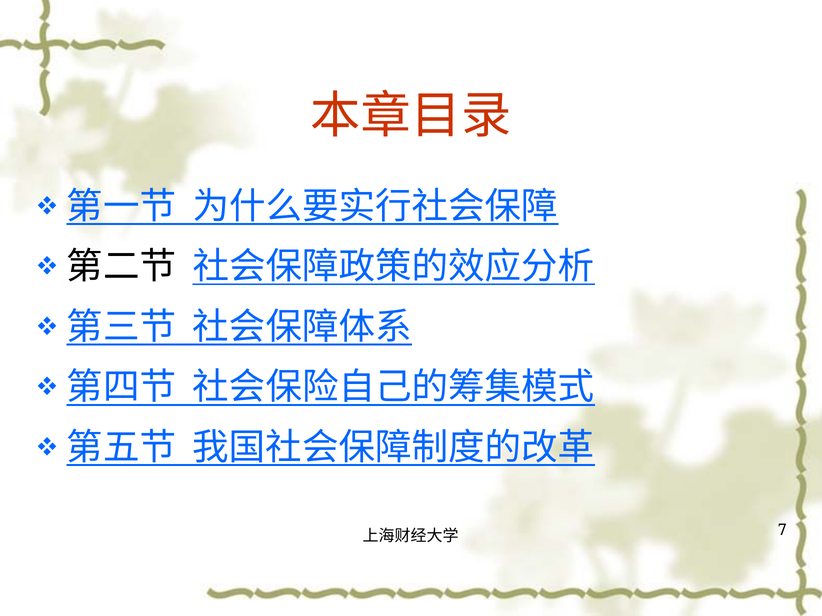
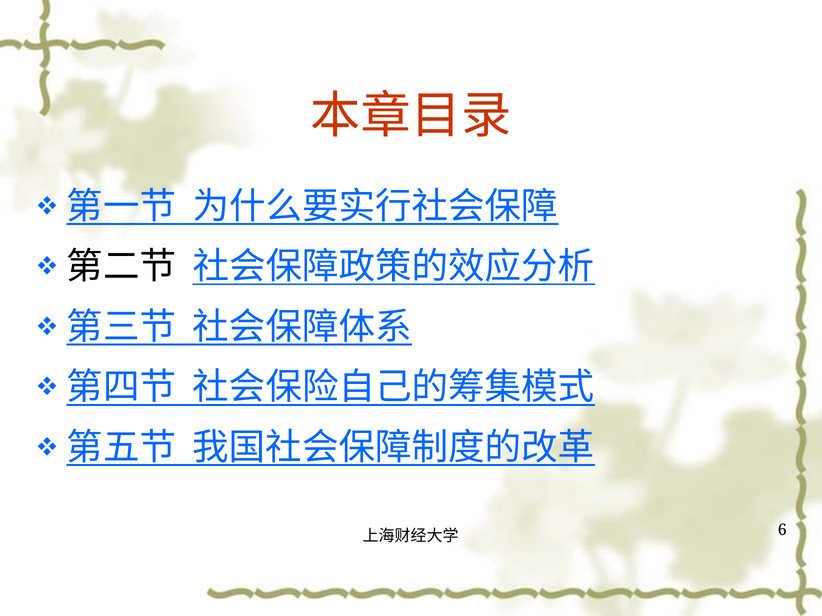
7: 7 -> 6
